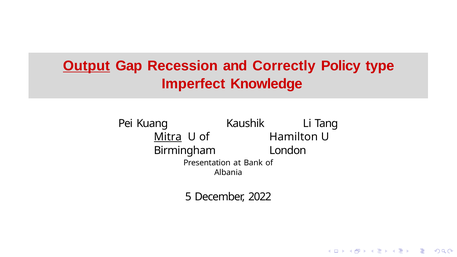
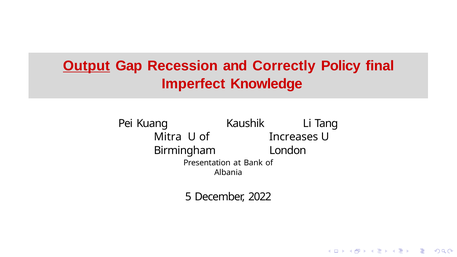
type: type -> final
Mitra underline: present -> none
Hamilton: Hamilton -> Increases
